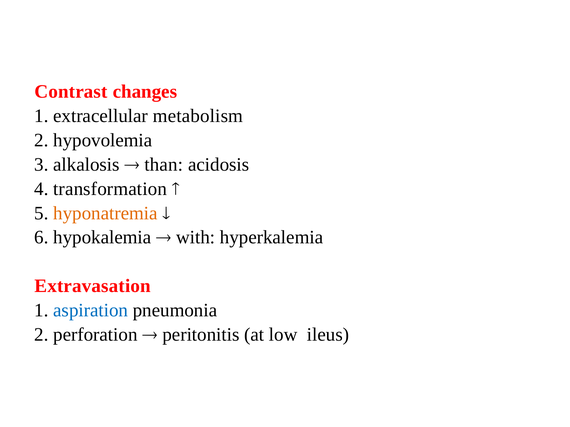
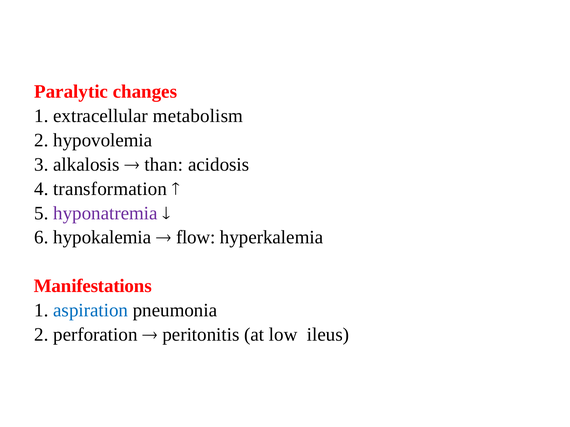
Contrast: Contrast -> Paralytic
hyponatremia colour: orange -> purple
with: with -> flow
Extravasation: Extravasation -> Manifestations
